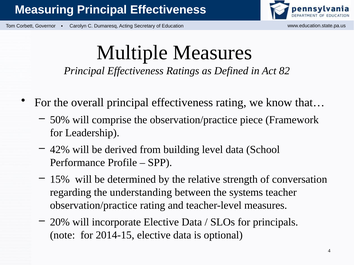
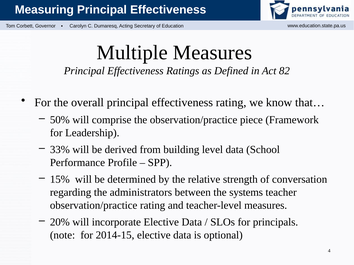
42%: 42% -> 33%
understanding: understanding -> administrators
